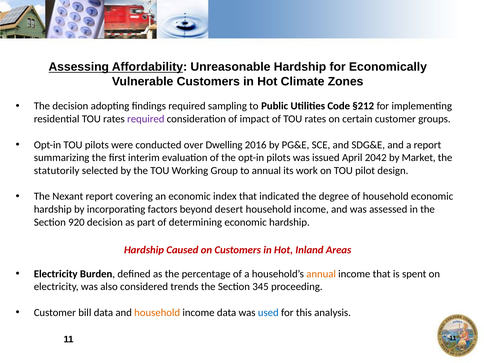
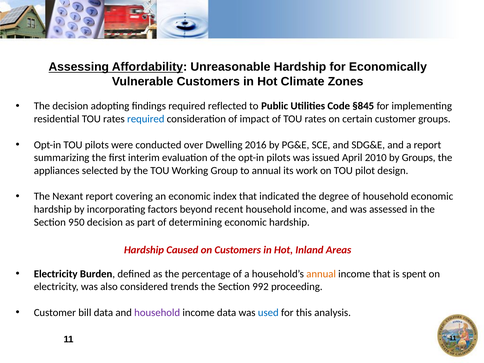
sampling: sampling -> reflected
§212: §212 -> §845
required at (146, 119) colour: purple -> blue
2042: 2042 -> 2010
by Market: Market -> Groups
statutorily: statutorily -> appliances
desert: desert -> recent
920: 920 -> 950
345: 345 -> 992
household at (157, 313) colour: orange -> purple
